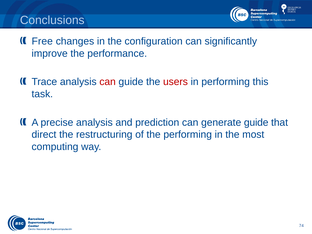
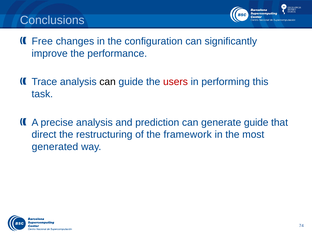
can at (108, 82) colour: red -> black
the performing: performing -> framework
computing: computing -> generated
